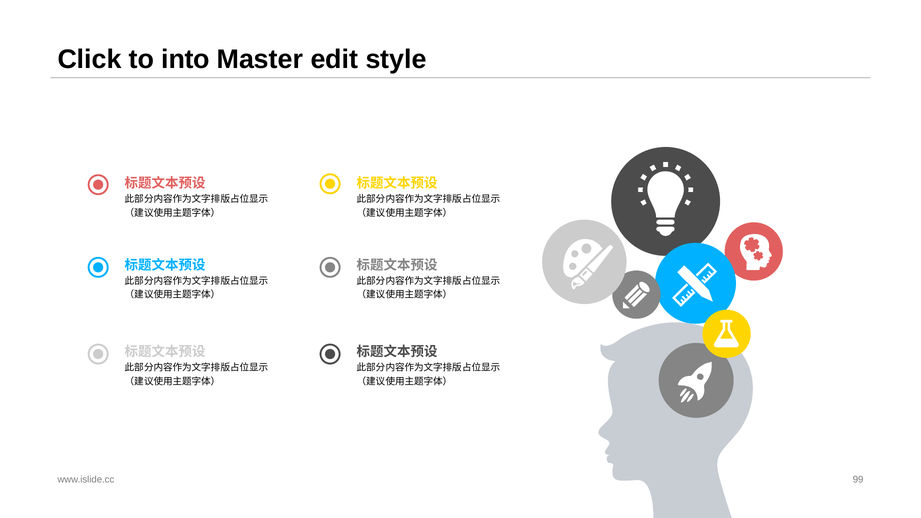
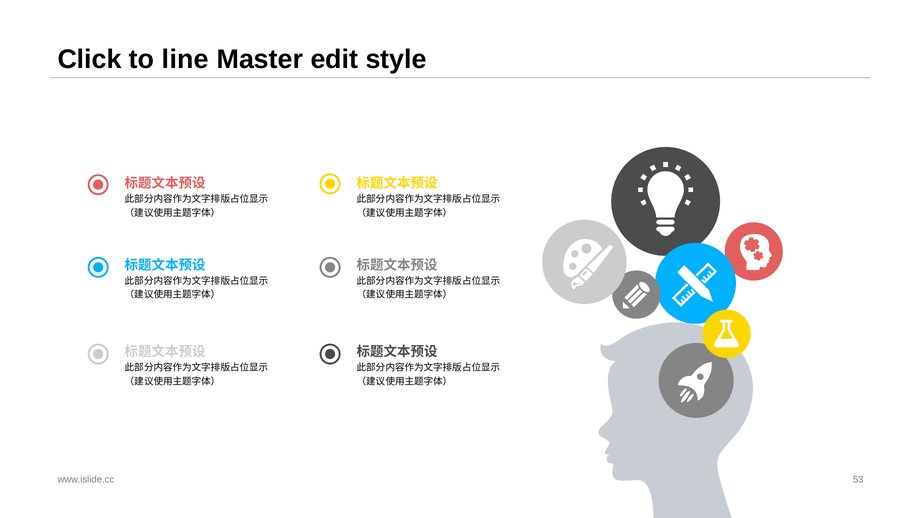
into: into -> line
99: 99 -> 53
